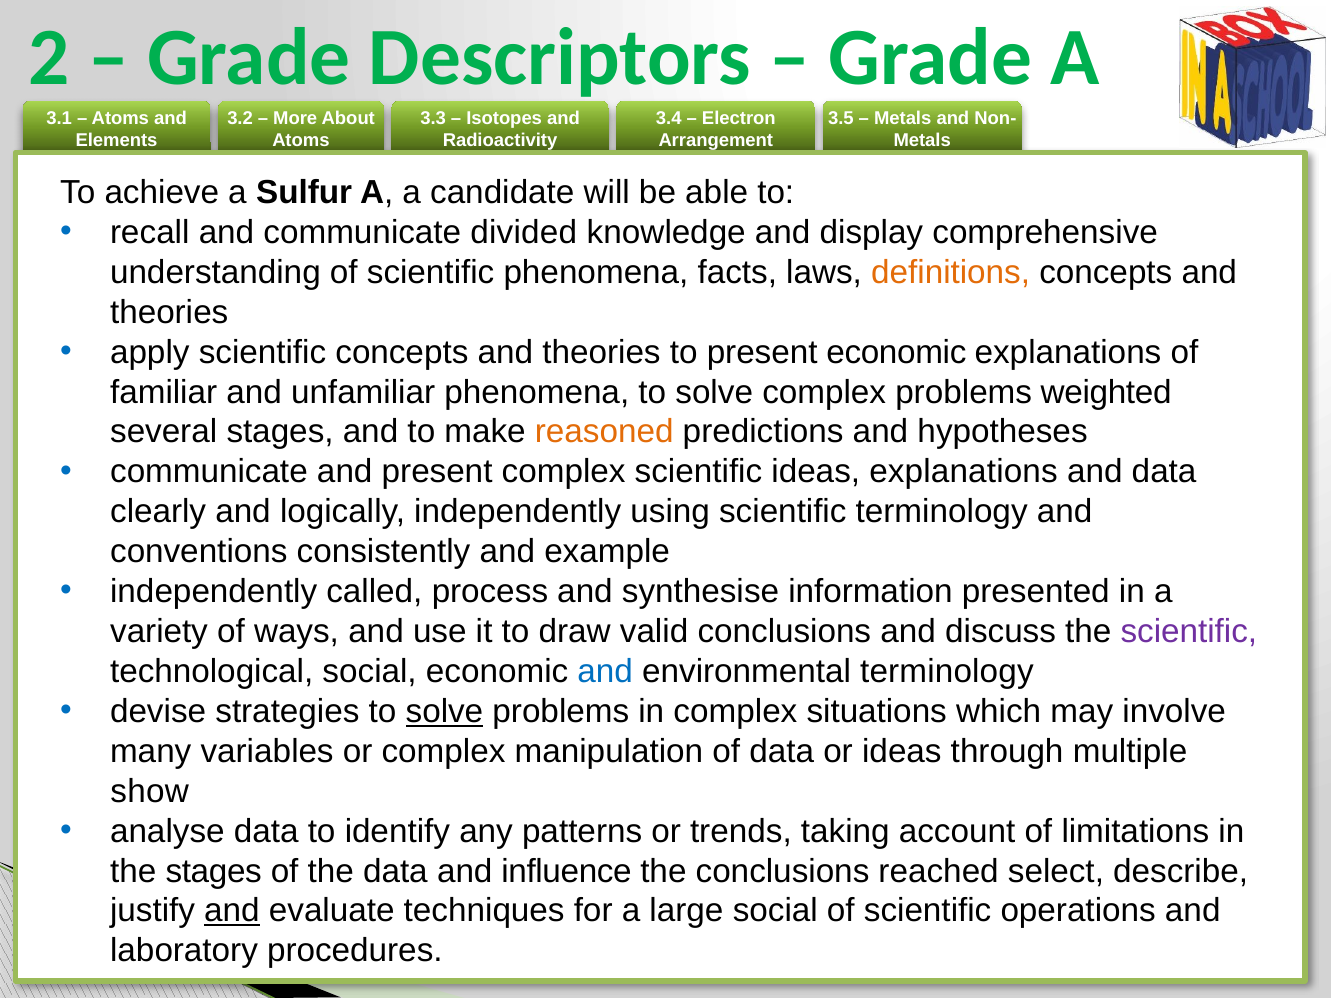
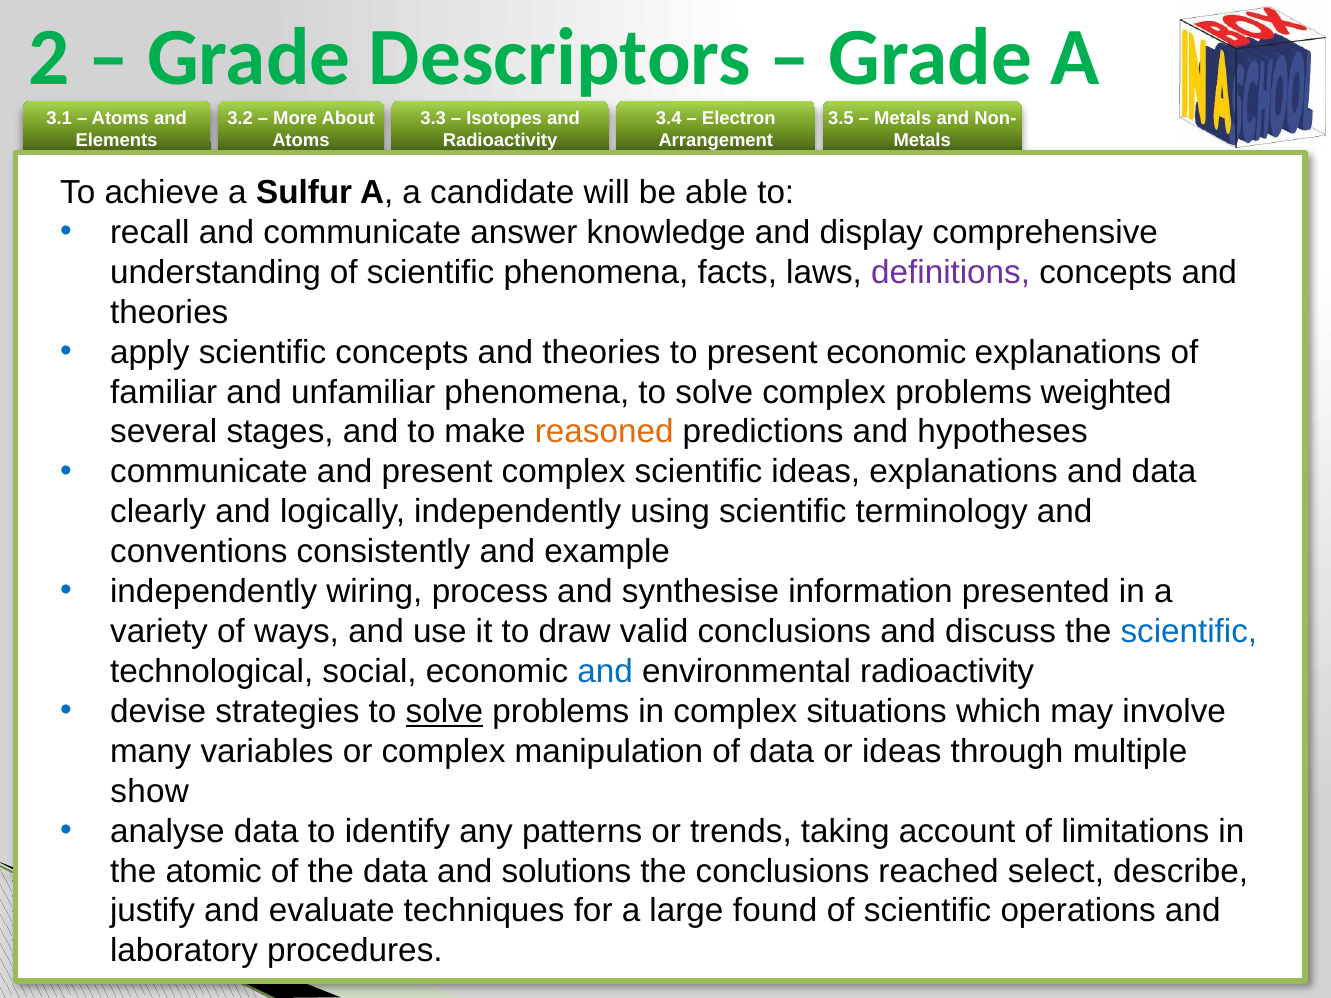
divided: divided -> answer
definitions colour: orange -> purple
called: called -> wiring
scientific at (1189, 632) colour: purple -> blue
environmental terminology: terminology -> radioactivity
the stages: stages -> atomic
influence: influence -> solutions
and at (232, 911) underline: present -> none
large social: social -> found
